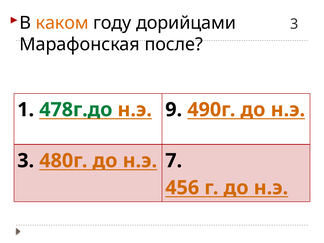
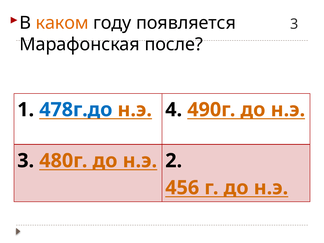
дорийцами: дорийцами -> появляется
478г.до colour: green -> blue
9: 9 -> 4
7: 7 -> 2
